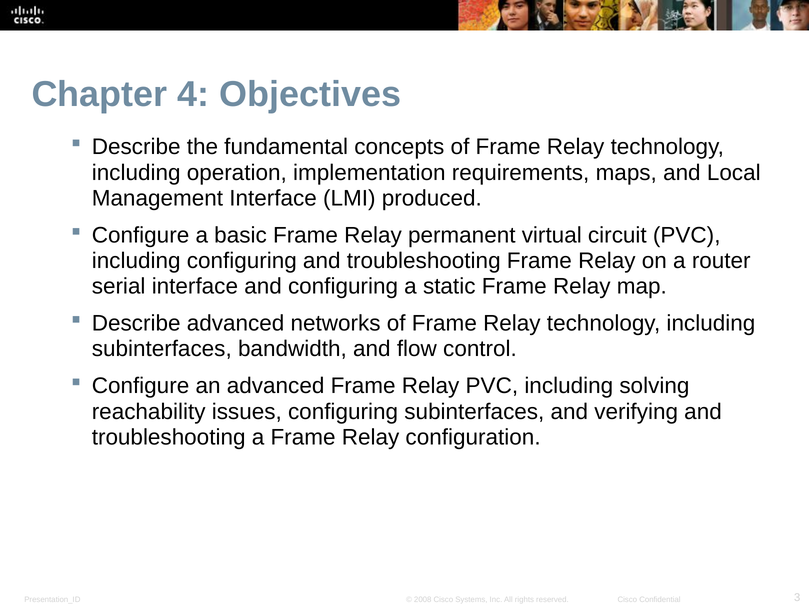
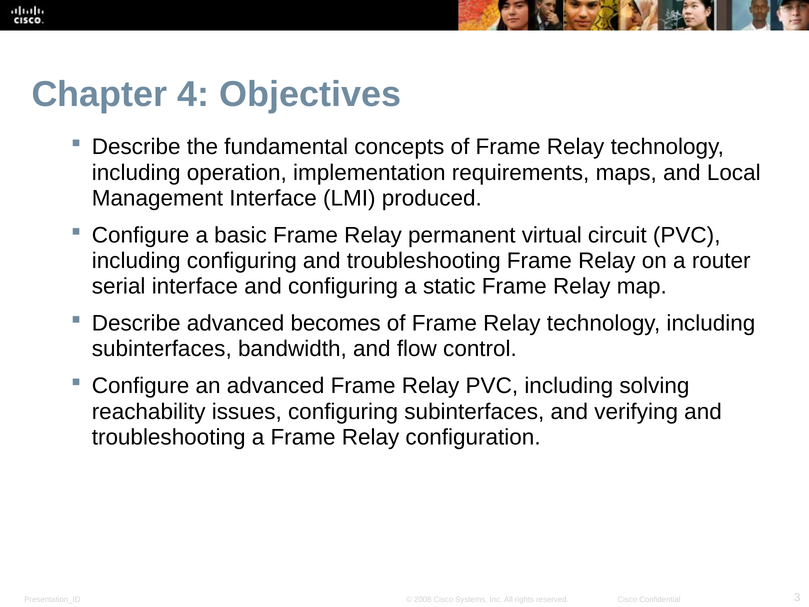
networks: networks -> becomes
